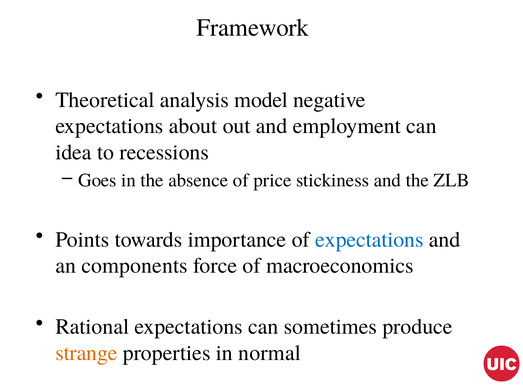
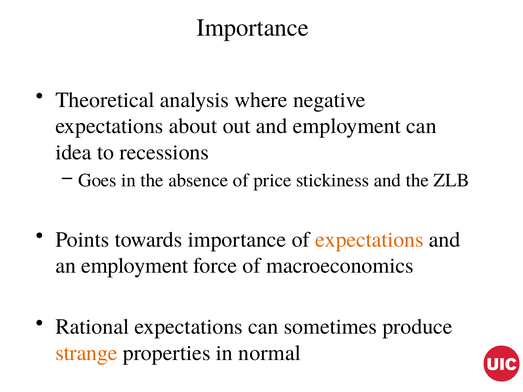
Framework at (253, 28): Framework -> Importance
model: model -> where
expectations at (369, 240) colour: blue -> orange
an components: components -> employment
